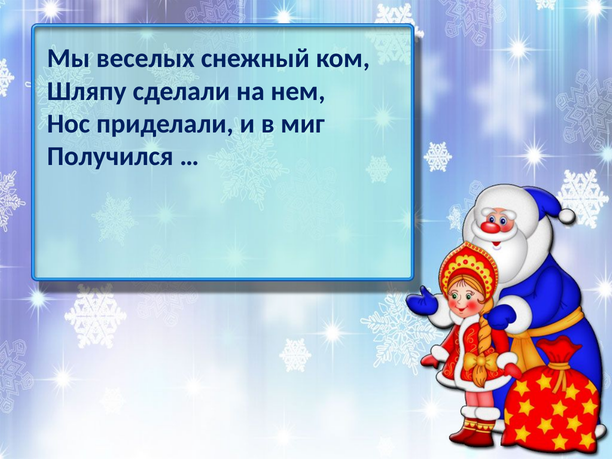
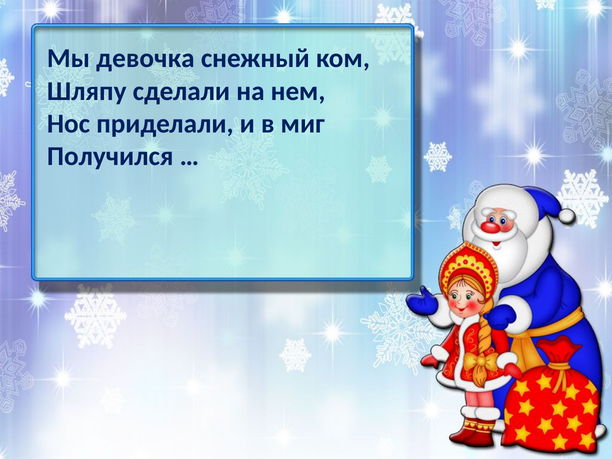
веселых: веселых -> девочка
